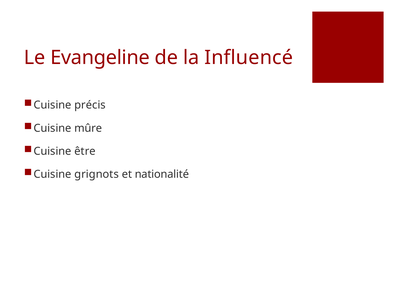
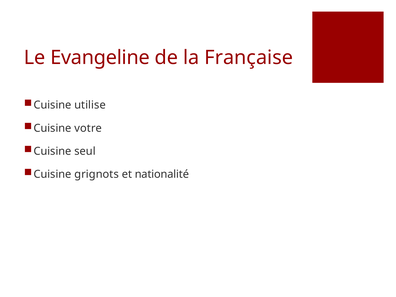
Influencé: Influencé -> Française
précis: précis -> utilise
mûre: mûre -> votre
être: être -> seul
